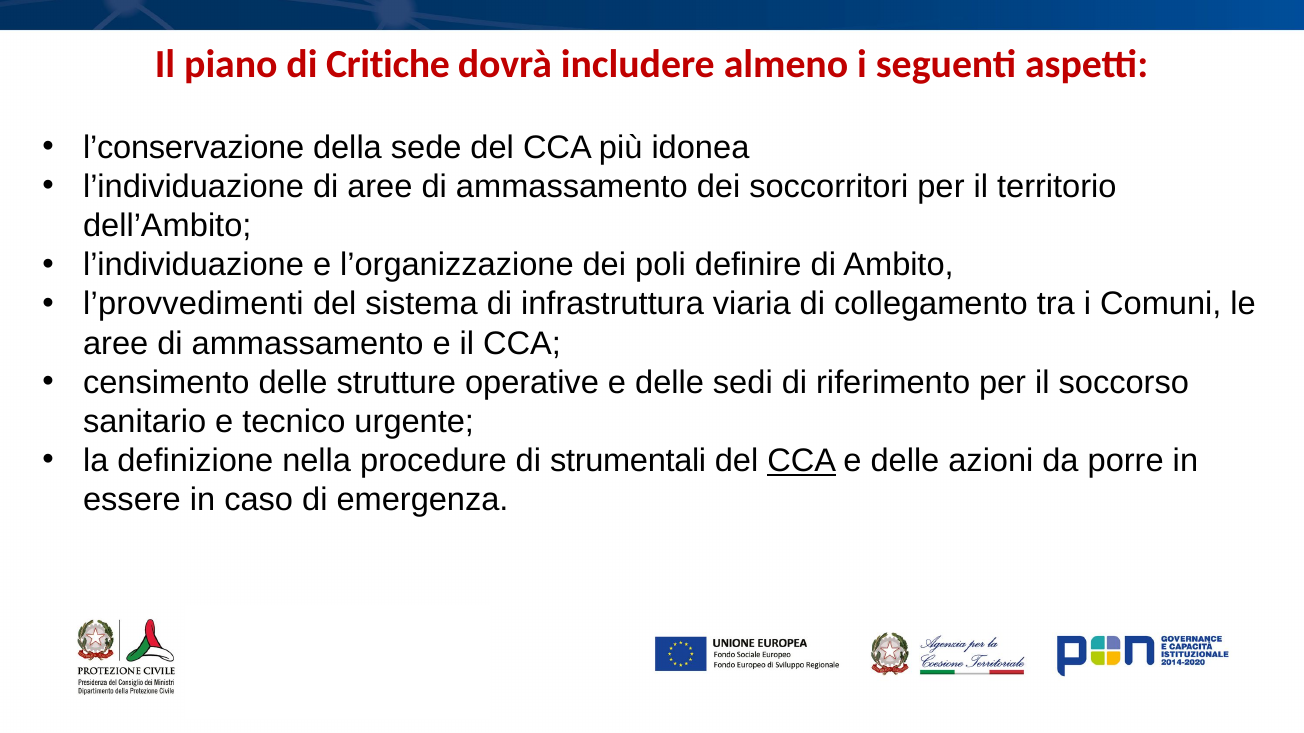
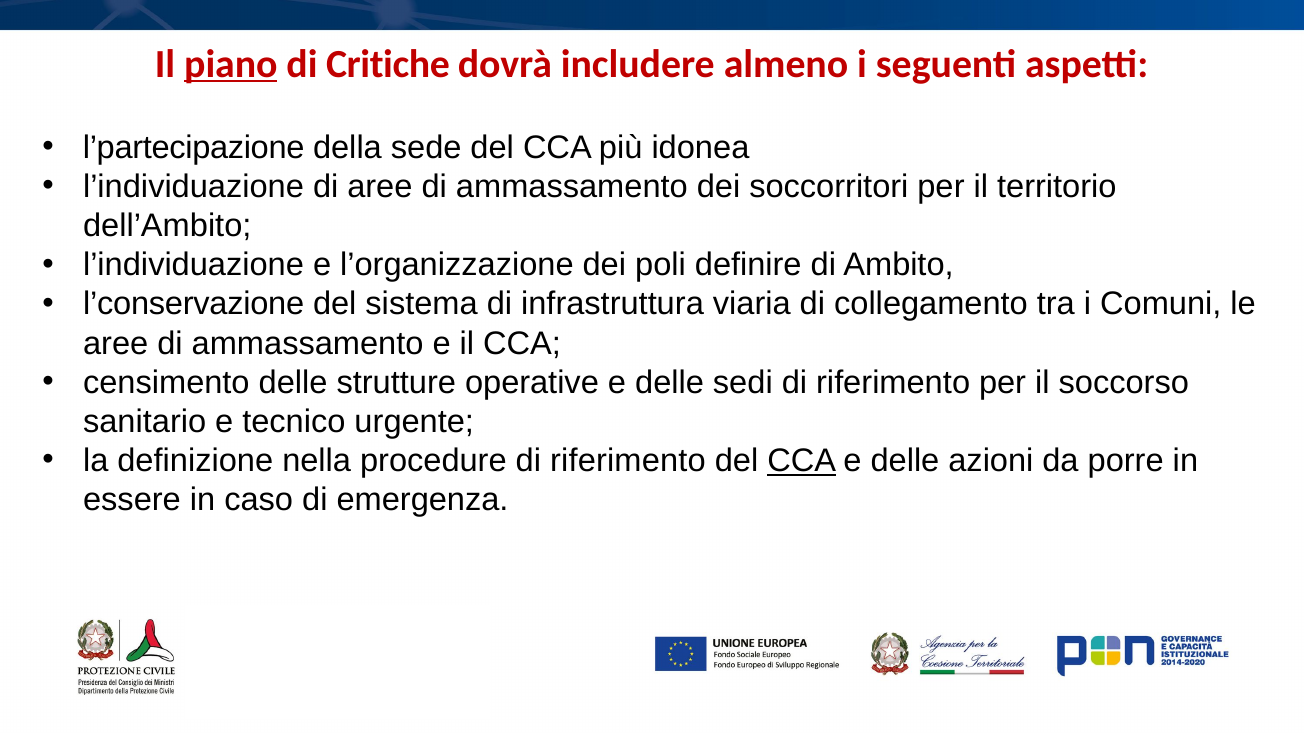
piano underline: none -> present
l’conservazione: l’conservazione -> l’partecipazione
l’provvedimenti: l’provvedimenti -> l’conservazione
procedure di strumentali: strumentali -> riferimento
